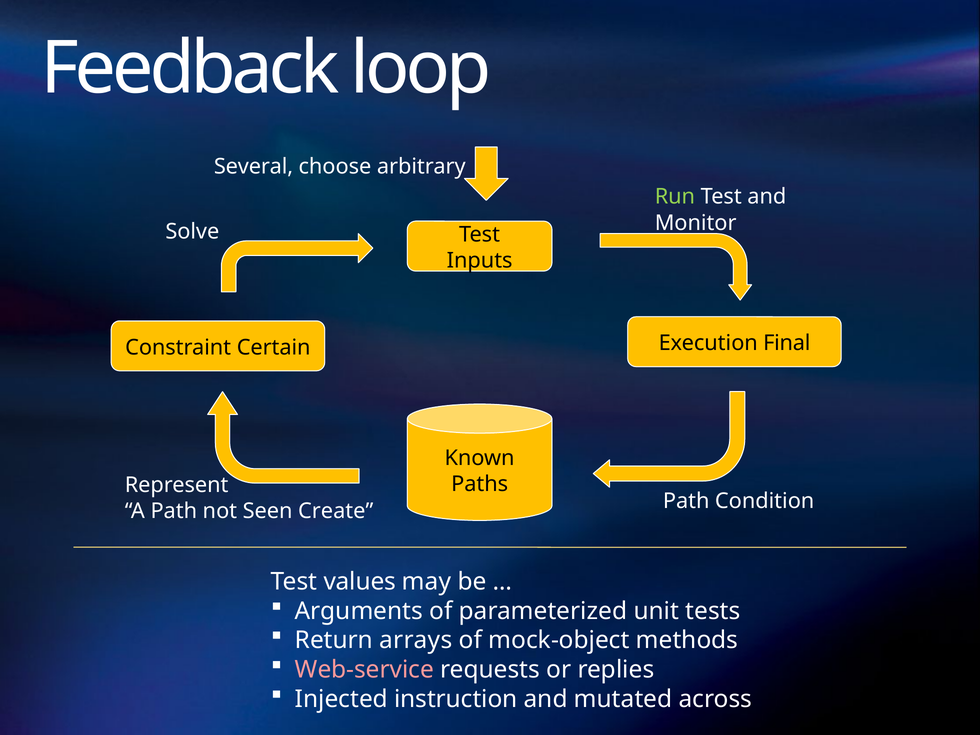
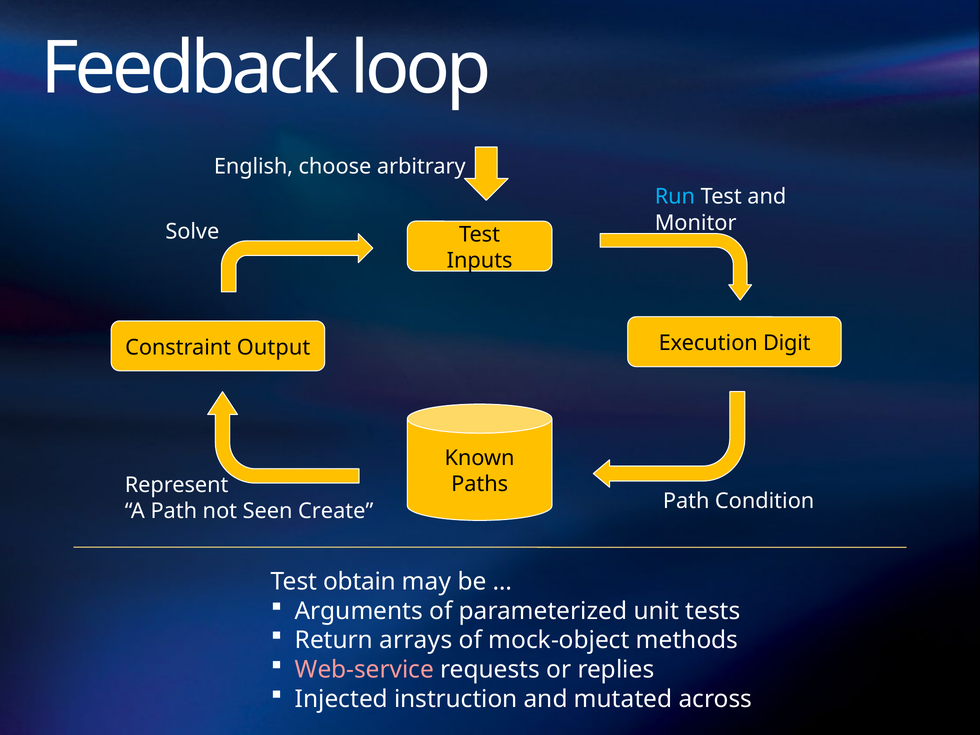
Several: Several -> English
Run colour: light green -> light blue
Certain: Certain -> Output
Final: Final -> Digit
values: values -> obtain
